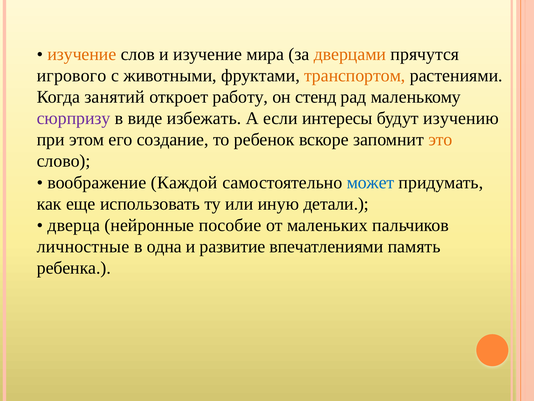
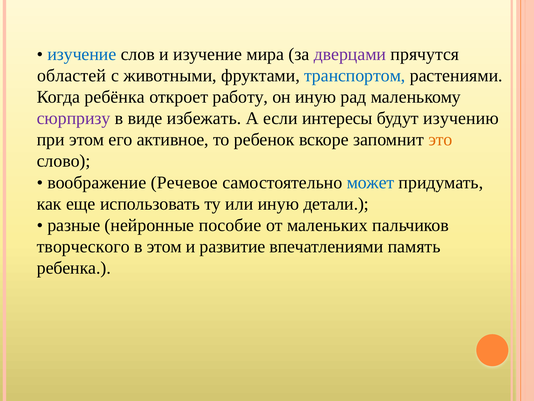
изучение at (82, 54) colour: orange -> blue
дверцами colour: orange -> purple
игрового: игрового -> областей
транспортом colour: orange -> blue
занятий: занятий -> ребёнка
он стенд: стенд -> иную
создание: создание -> активное
Каждой: Каждой -> Речевое
дверца: дверца -> разные
личностные: личностные -> творческого
в одна: одна -> этом
